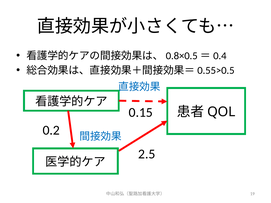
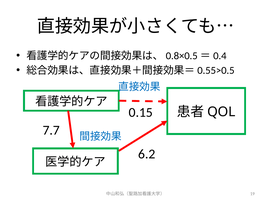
0.2: 0.2 -> 7.7
2.5: 2.5 -> 6.2
